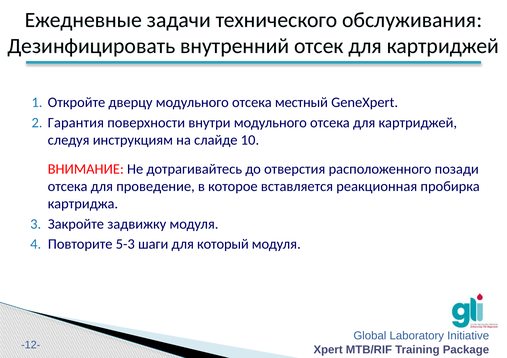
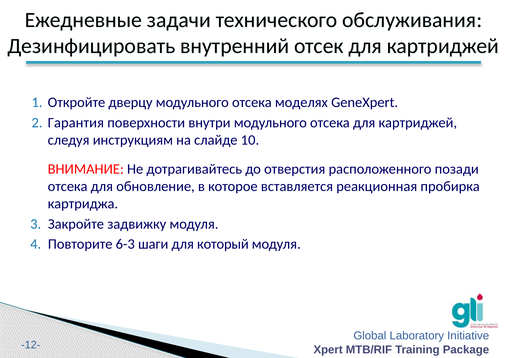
местный: местный -> моделях
проведение: проведение -> обновление
5-3: 5-3 -> 6-3
